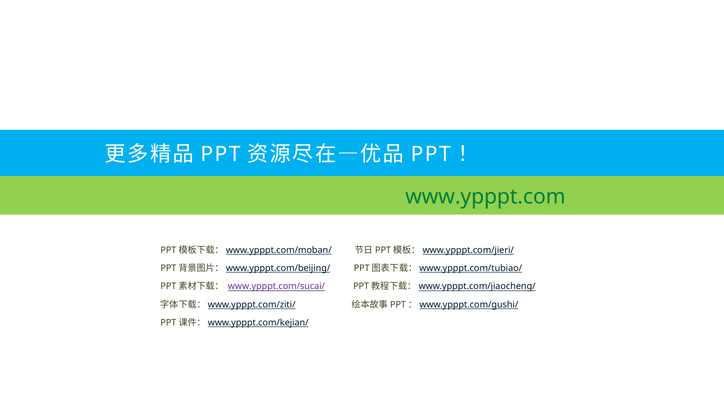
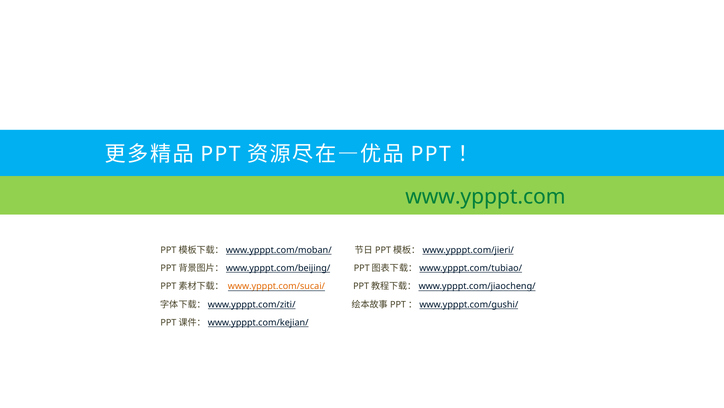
www.ypppt.com/sucai/ colour: purple -> orange
